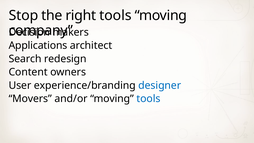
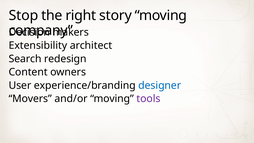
right tools: tools -> story
Applications: Applications -> Extensibility
tools at (148, 99) colour: blue -> purple
